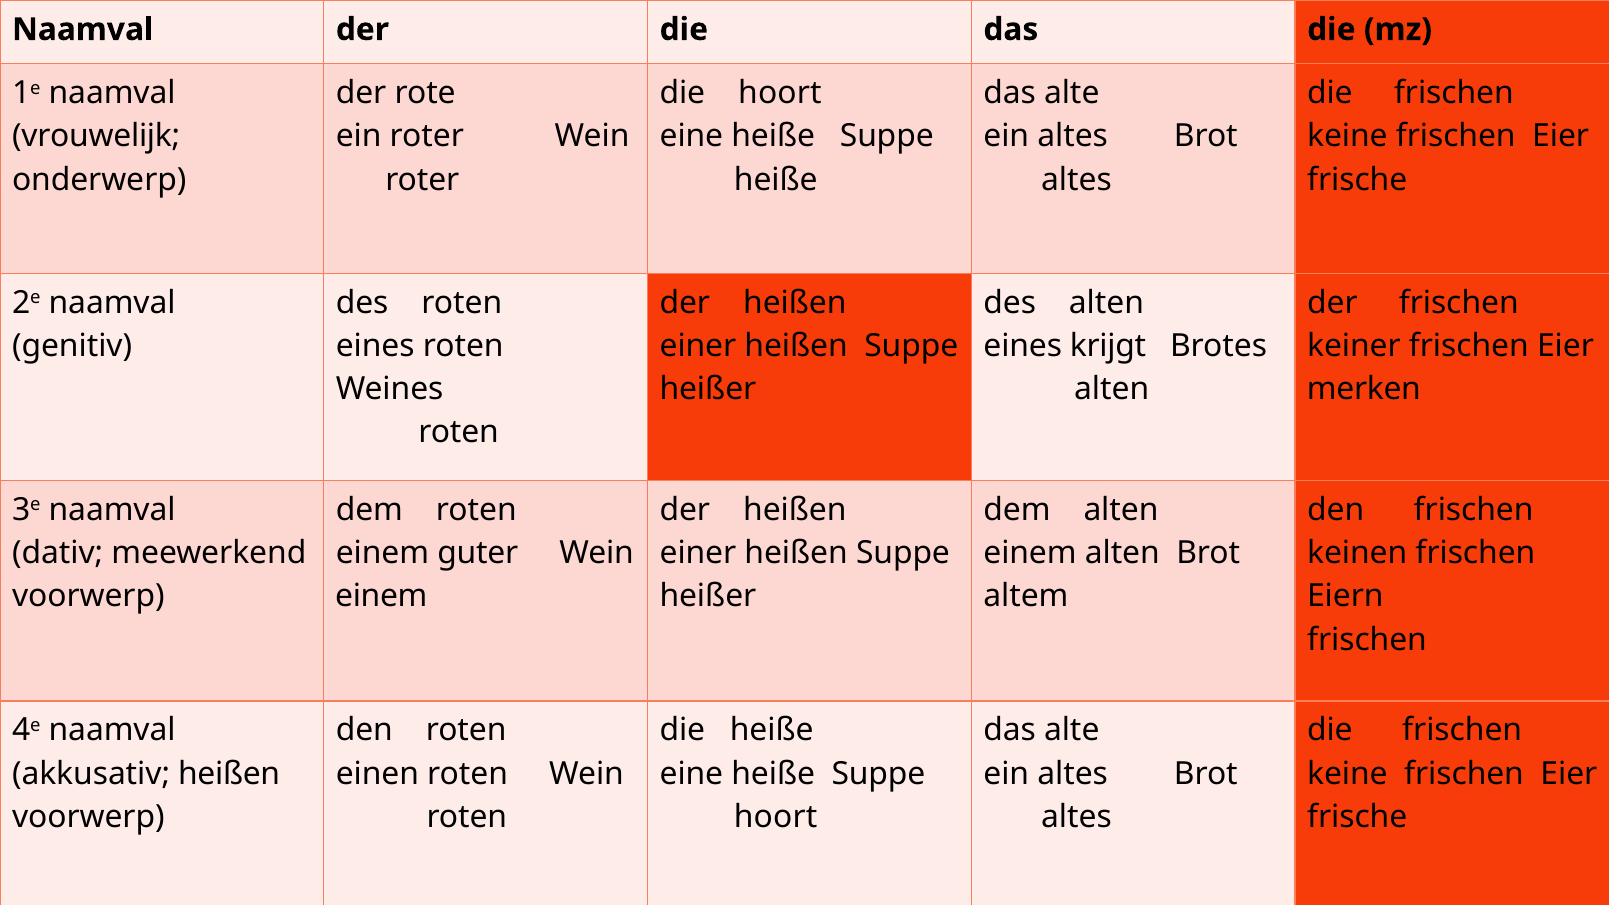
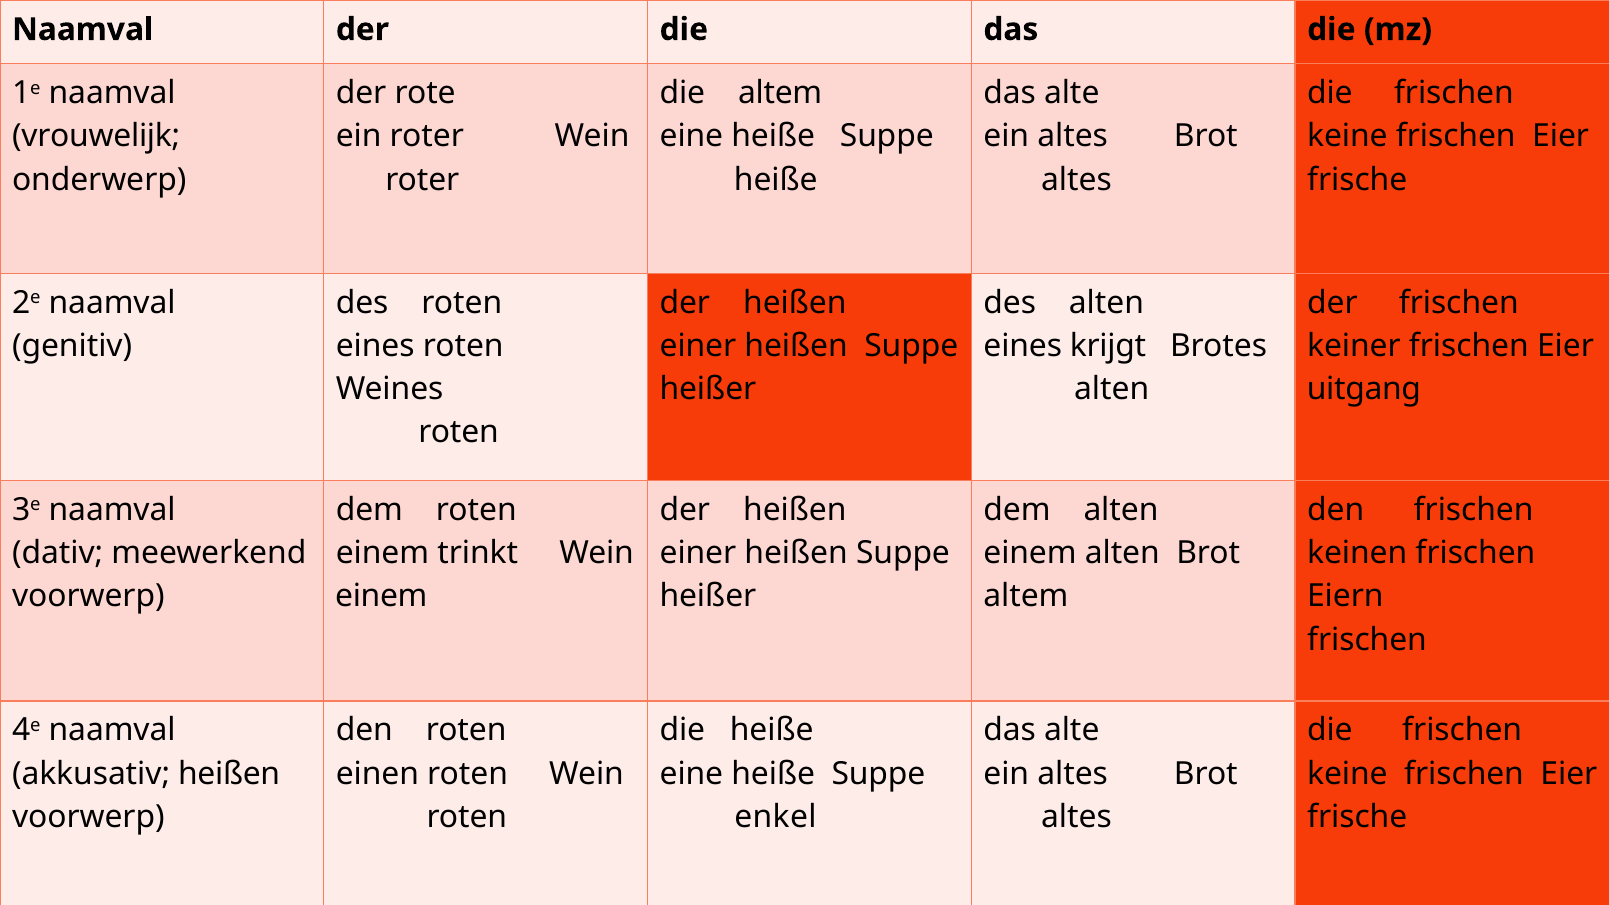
die hoort: hoort -> altem
merken: merken -> uitgang
guter: guter -> trinkt
hoort at (776, 817): hoort -> enkel
